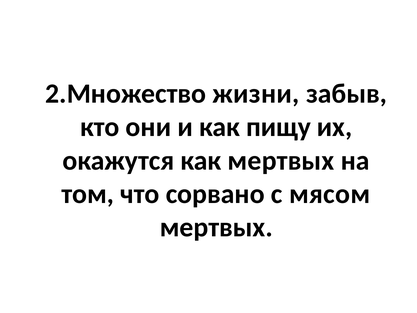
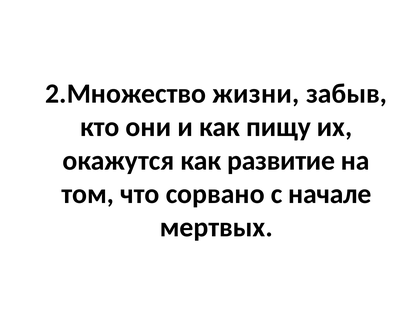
как мертвых: мертвых -> развитие
мясом: мясом -> начале
